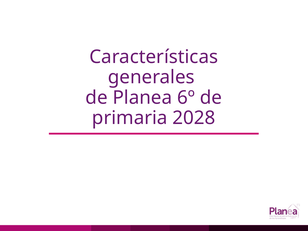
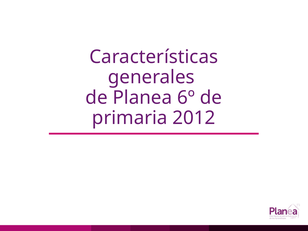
2028: 2028 -> 2012
